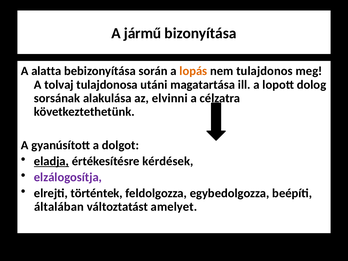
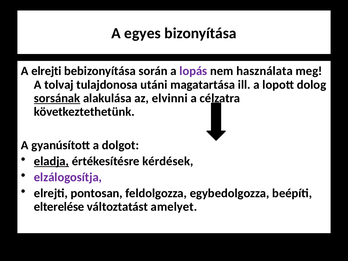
jármű: jármű -> egyes
A alatta: alatta -> elrejti
lopás colour: orange -> purple
tulajdonos: tulajdonos -> használata
sorsának underline: none -> present
történtek: történtek -> pontosan
általában: általában -> elterelése
